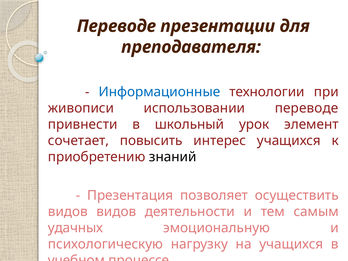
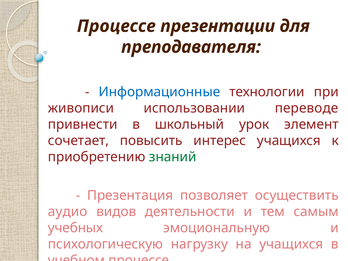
Переводе at (116, 26): Переводе -> Процессе
знаний colour: black -> green
видов at (68, 212): видов -> аудио
удачных: удачных -> учебных
